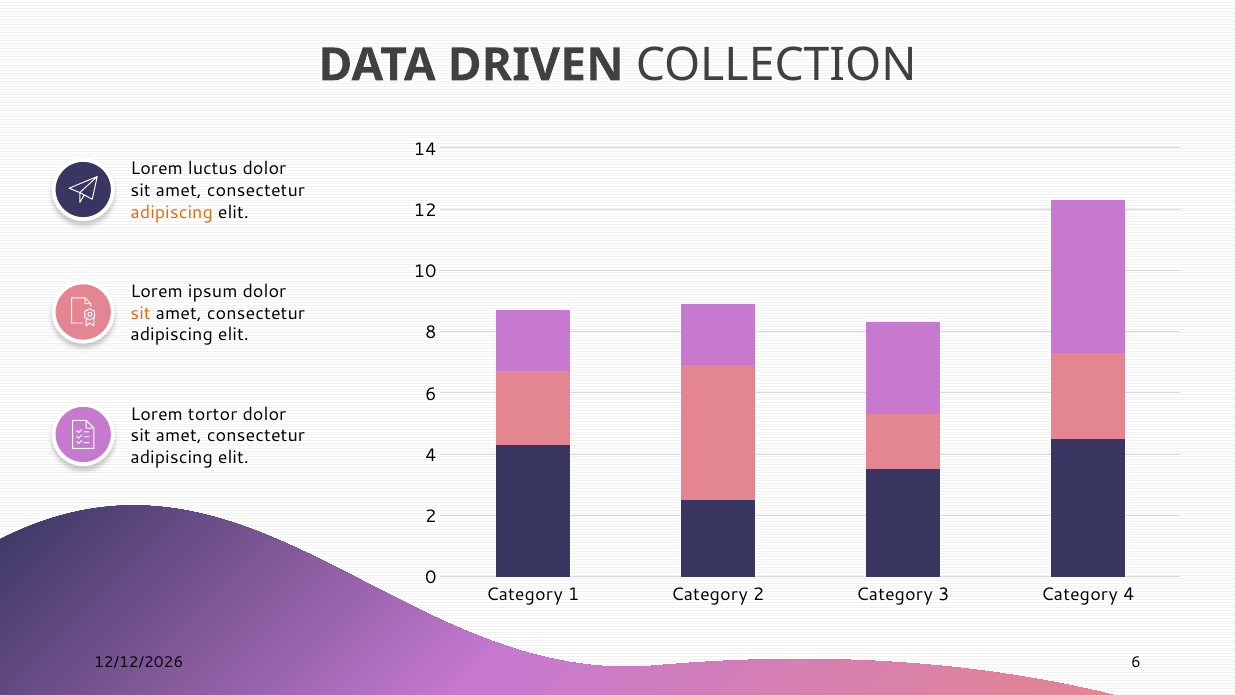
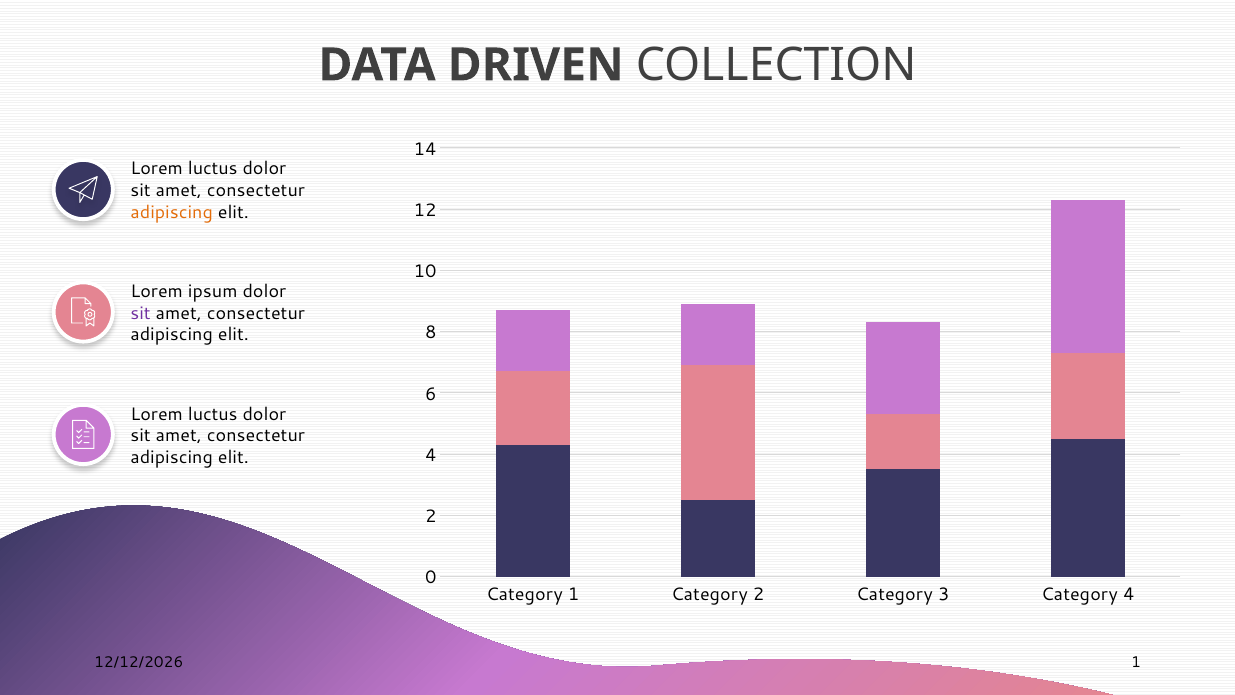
sit at (141, 313) colour: orange -> purple
tortor at (213, 414): tortor -> luctus
6 at (1136, 662): 6 -> 1
